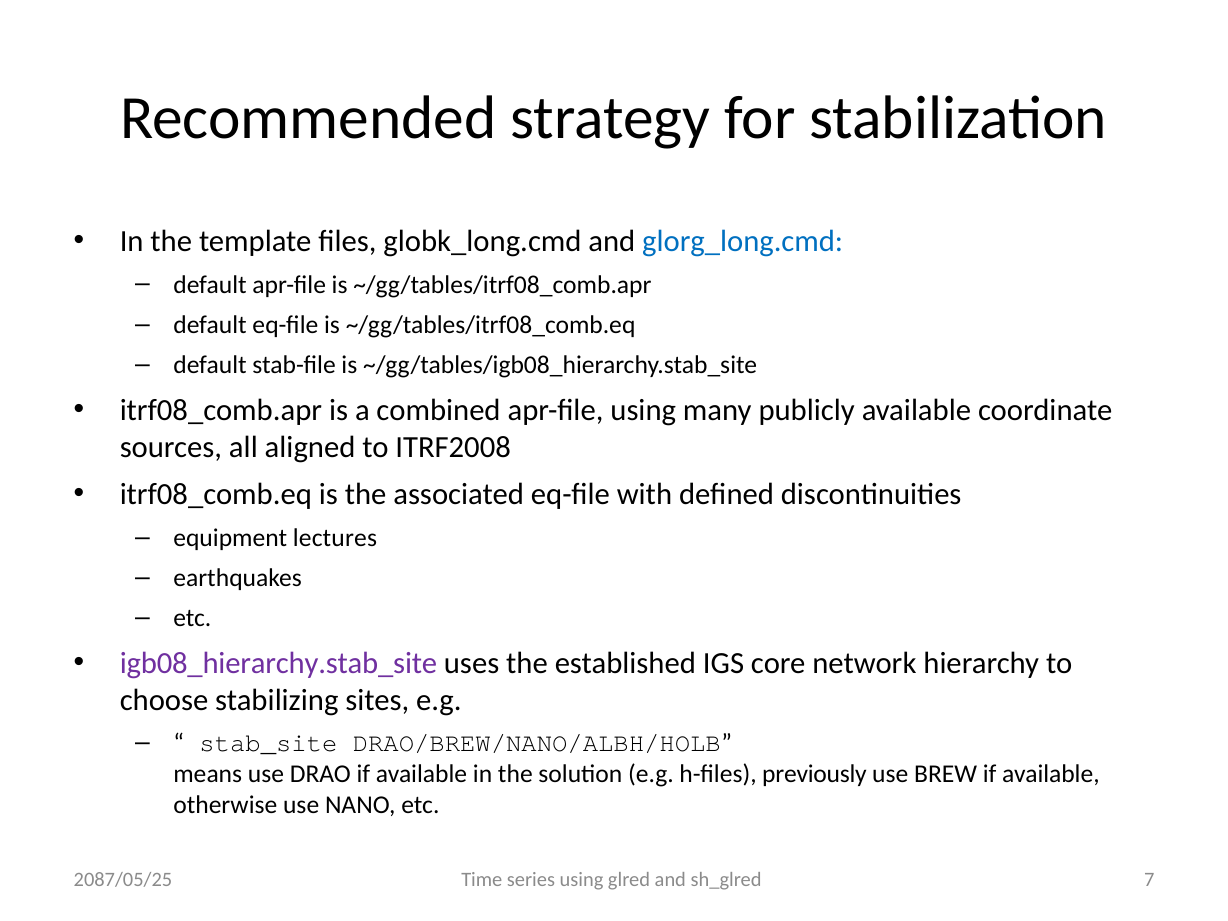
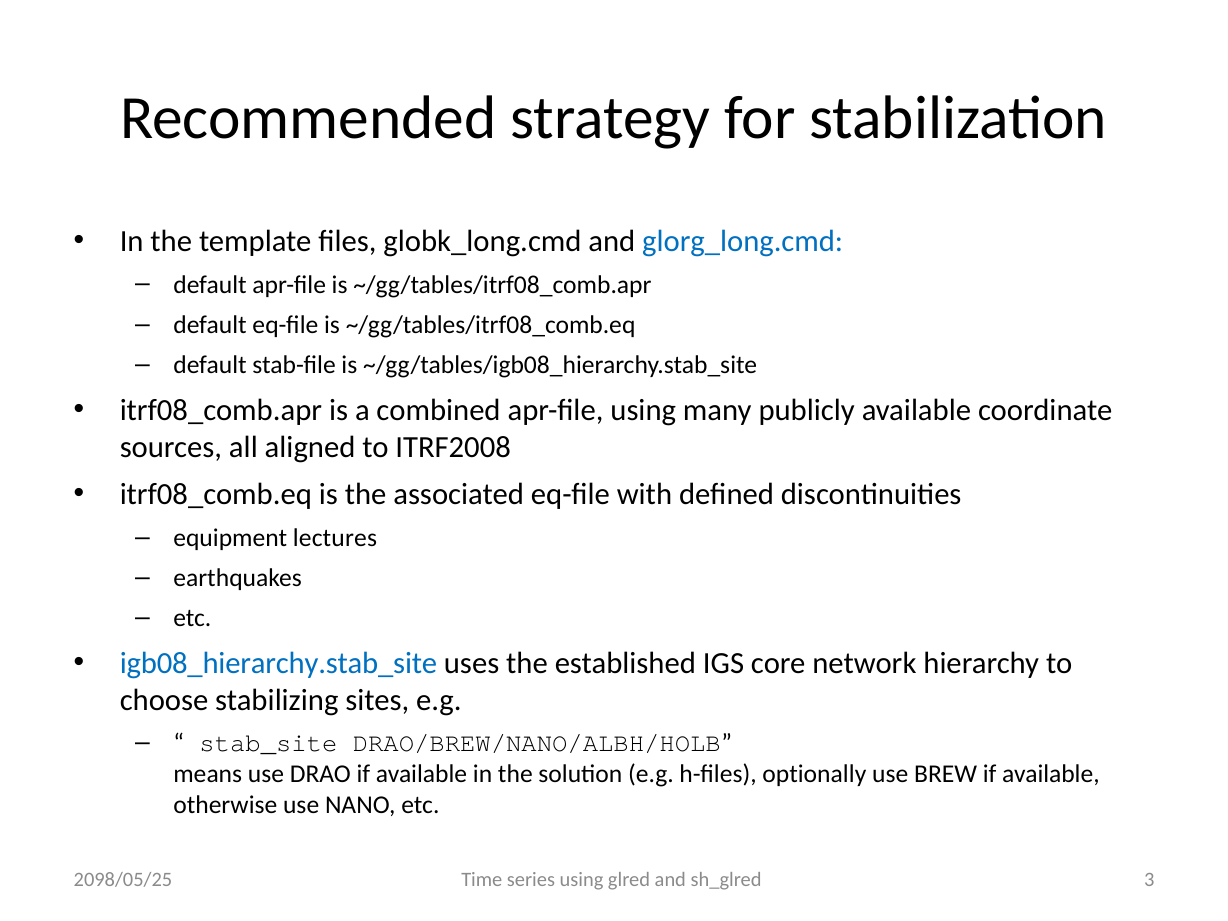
igb08_hierarchy.stab_site colour: purple -> blue
previously: previously -> optionally
7: 7 -> 3
2087/05/25: 2087/05/25 -> 2098/05/25
